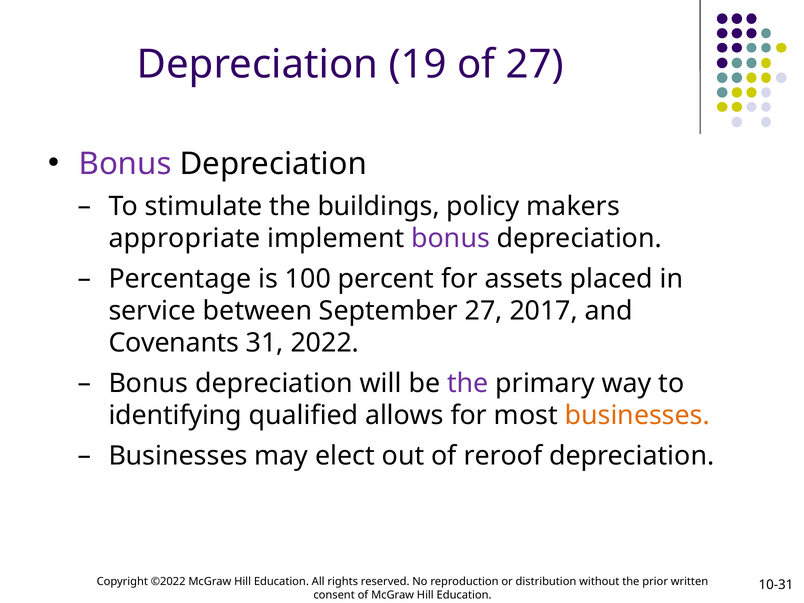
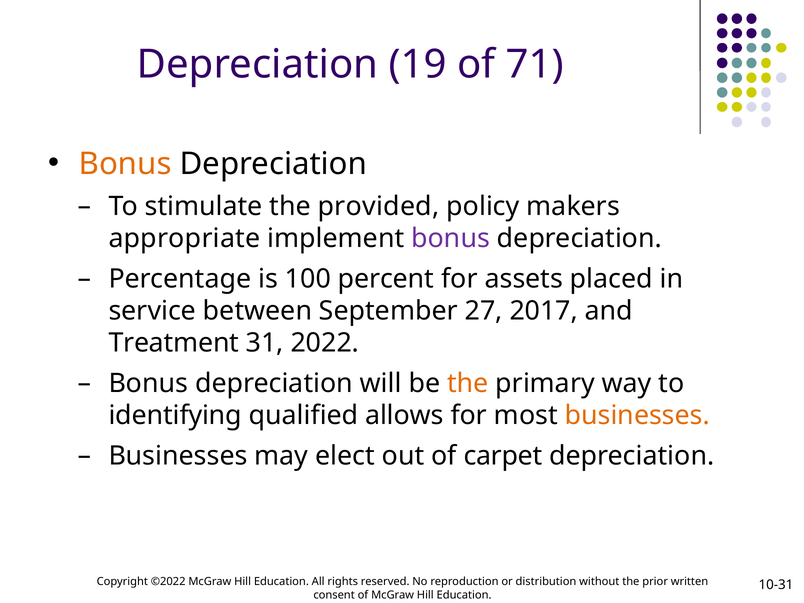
of 27: 27 -> 71
Bonus at (125, 164) colour: purple -> orange
buildings: buildings -> provided
Covenants: Covenants -> Treatment
the at (468, 383) colour: purple -> orange
reroof: reroof -> carpet
